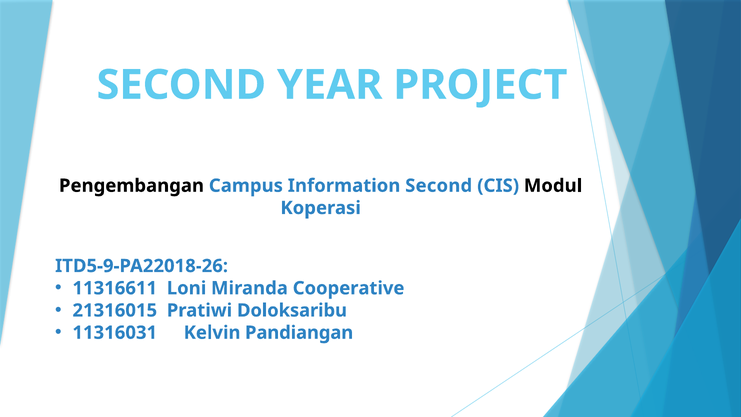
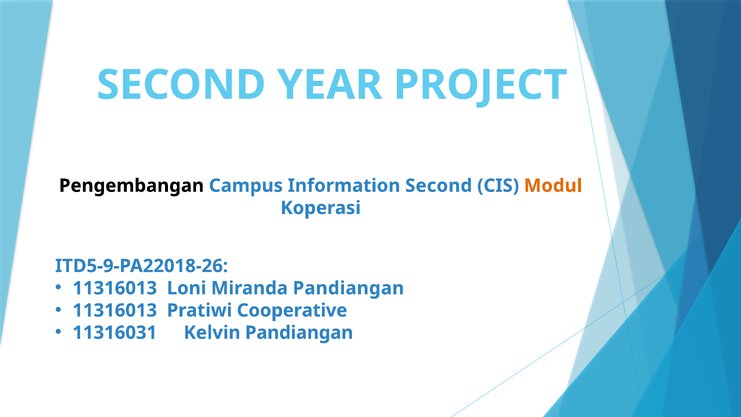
Modul colour: black -> orange
11316611 at (115, 288): 11316611 -> 11316013
Miranda Cooperative: Cooperative -> Pandiangan
21316015 at (115, 310): 21316015 -> 11316013
Doloksaribu: Doloksaribu -> Cooperative
